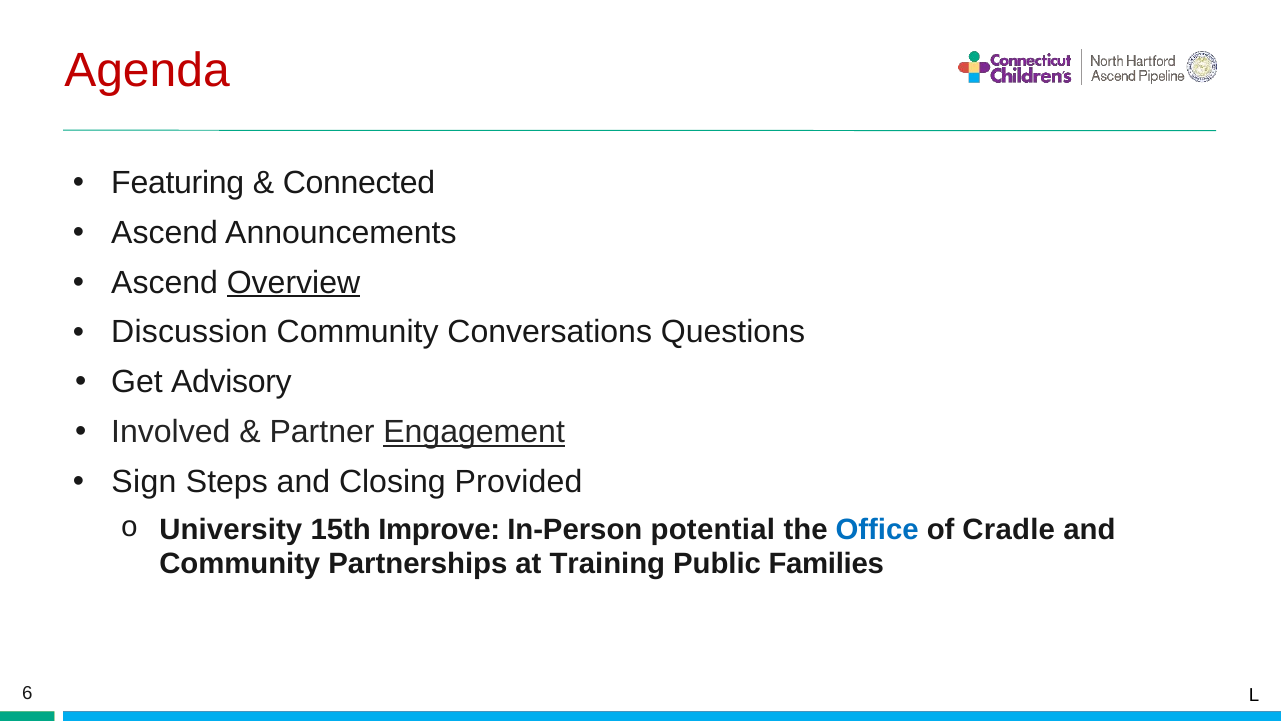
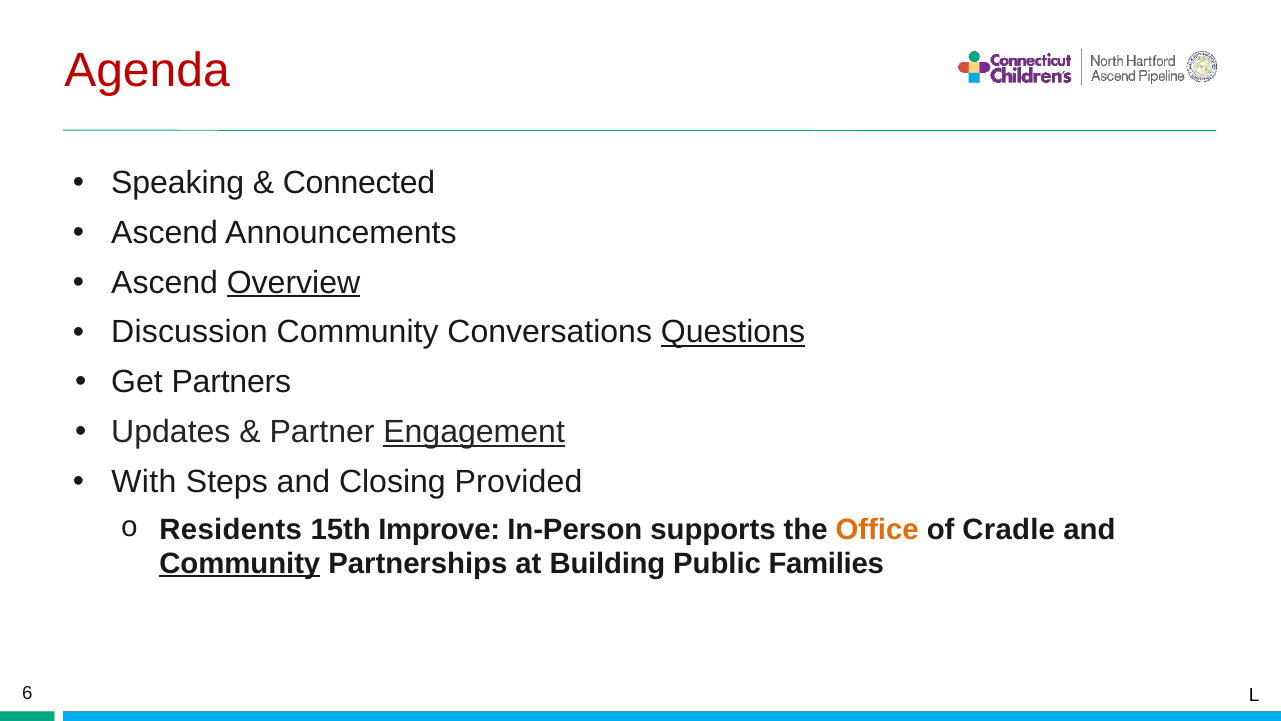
Featuring: Featuring -> Speaking
Questions underline: none -> present
Advisory: Advisory -> Partners
Involved: Involved -> Updates
Sign: Sign -> With
University: University -> Residents
potential: potential -> supports
Office colour: blue -> orange
Community at (240, 563) underline: none -> present
Training: Training -> Building
